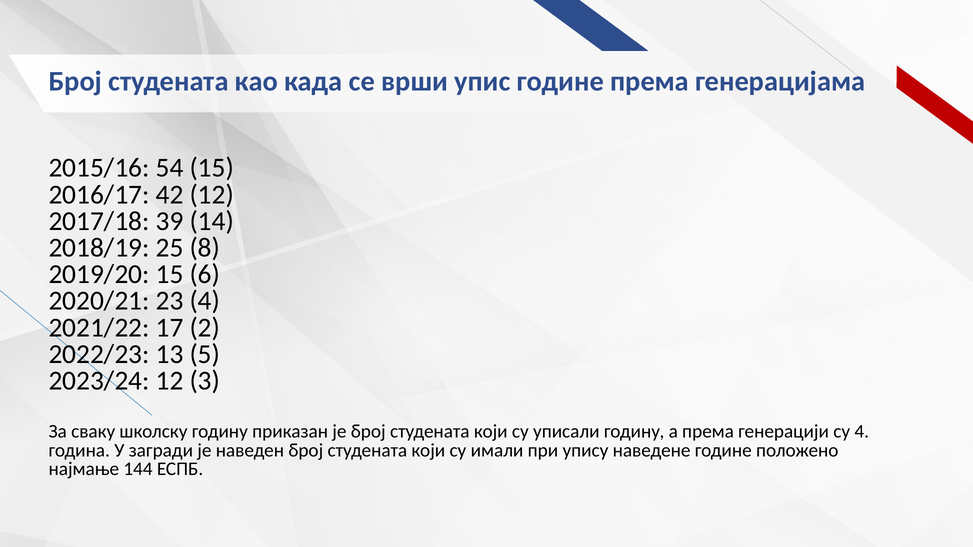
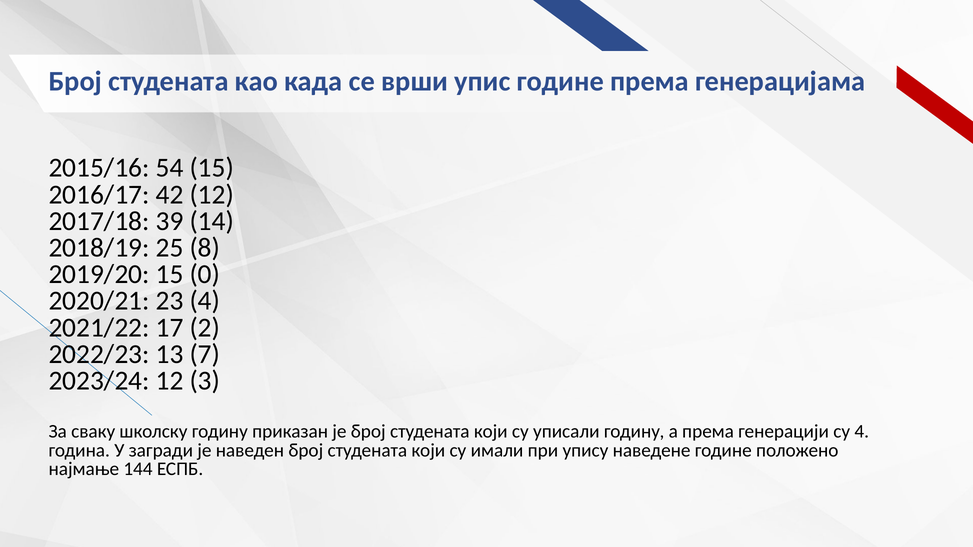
6: 6 -> 0
5: 5 -> 7
